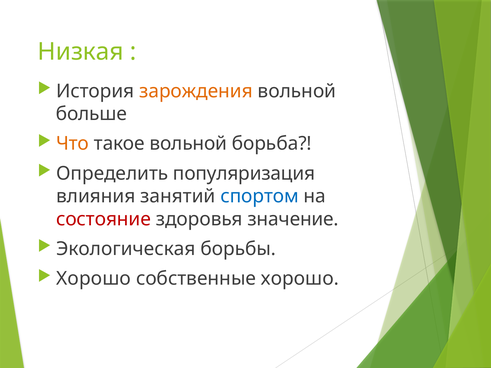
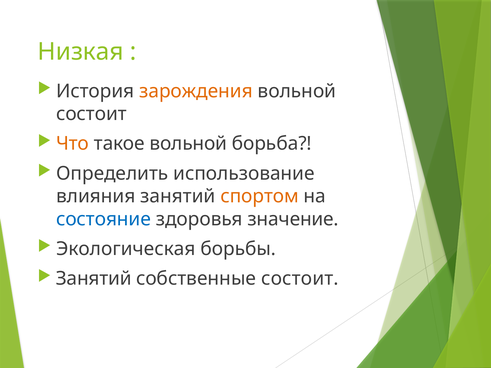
больше at (91, 114): больше -> состоит
популяризация: популяризация -> использование
спортом colour: blue -> orange
состояние colour: red -> blue
Хорошо at (94, 279): Хорошо -> Занятий
собственные хорошо: хорошо -> состоит
